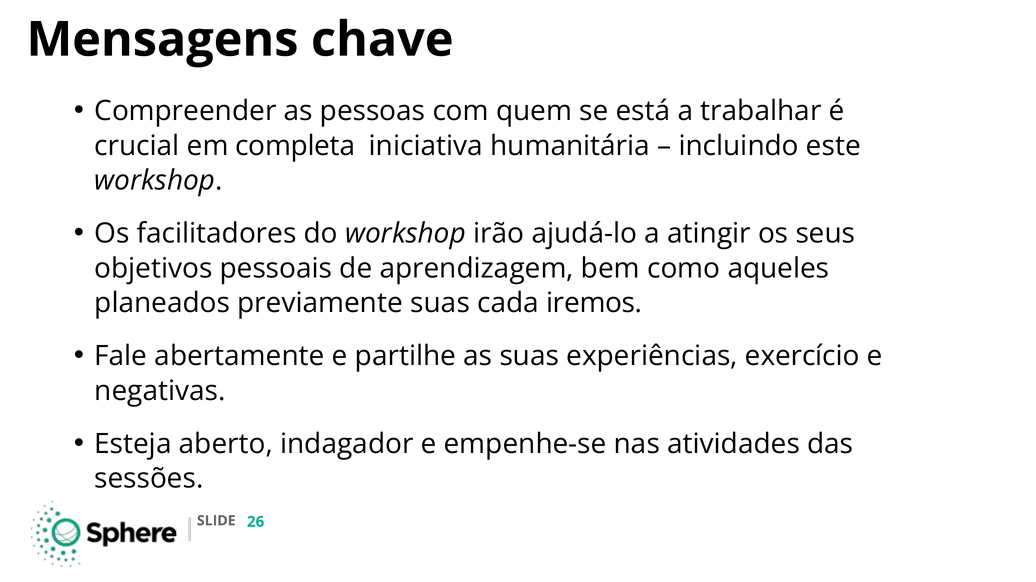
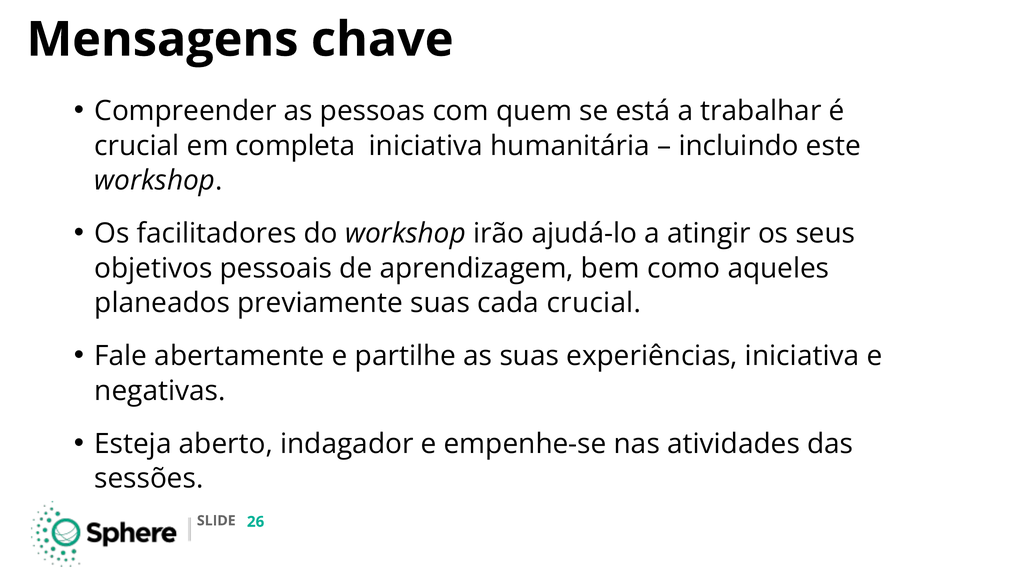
cada iremos: iremos -> crucial
experiências exercício: exercício -> iniciativa
